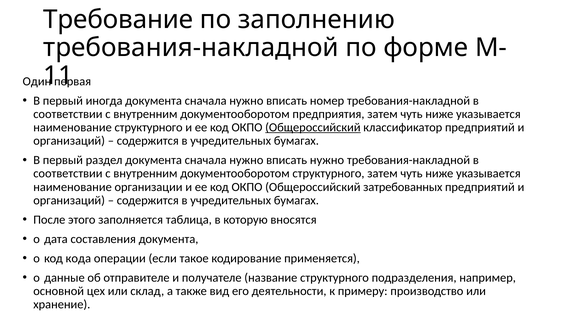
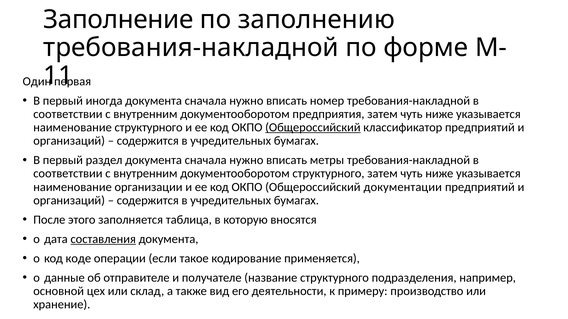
Требование: Требование -> Заполнение
вписать нужно: нужно -> метры
затребованных: затребованных -> документации
составления underline: none -> present
кода: кода -> коде
